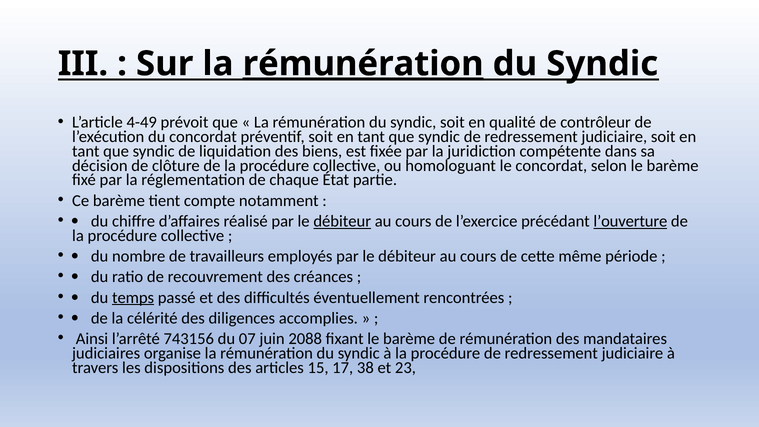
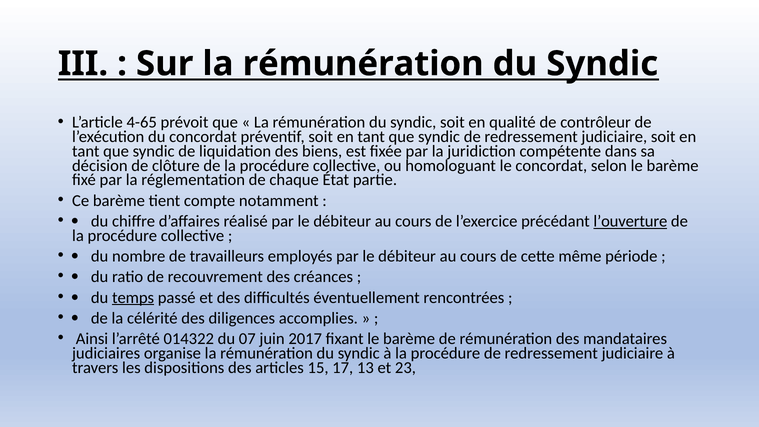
rémunération at (363, 64) underline: present -> none
4-49: 4-49 -> 4-65
débiteur at (342, 221) underline: present -> none
743156: 743156 -> 014322
2088: 2088 -> 2017
38: 38 -> 13
